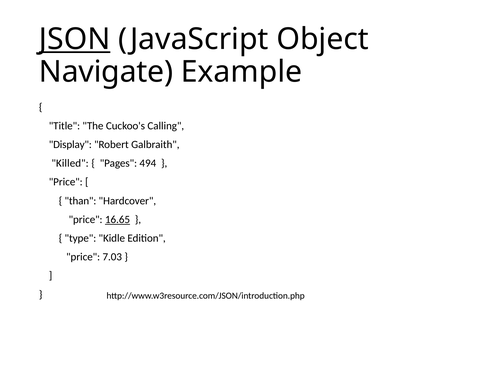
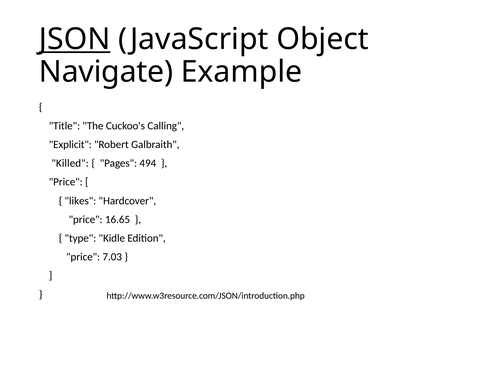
Display: Display -> Explicit
than: than -> likes
16.65 underline: present -> none
